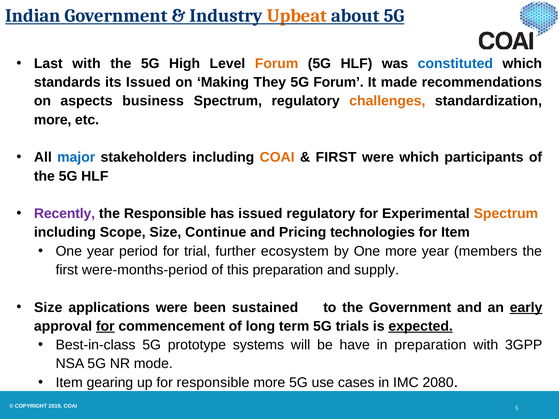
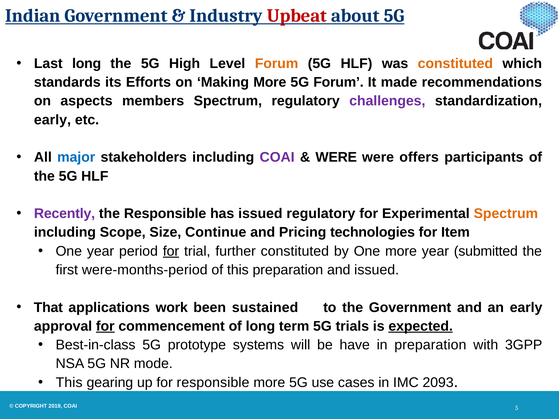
Upbeat colour: orange -> red
Last with: with -> long
constituted at (455, 64) colour: blue -> orange
its Issued: Issued -> Efforts
Making They: They -> More
business: business -> members
challenges colour: orange -> purple
more at (53, 120): more -> early
COAI at (277, 157) colour: orange -> purple
FIRST at (336, 157): FIRST -> WERE
were which: which -> offers
for at (171, 251) underline: none -> present
further ecosystem: ecosystem -> constituted
members: members -> submitted
and supply: supply -> issued
Size at (48, 308): Size -> That
applications were: were -> work
early at (526, 308) underline: present -> none
Item at (69, 383): Item -> This
2080: 2080 -> 2093
